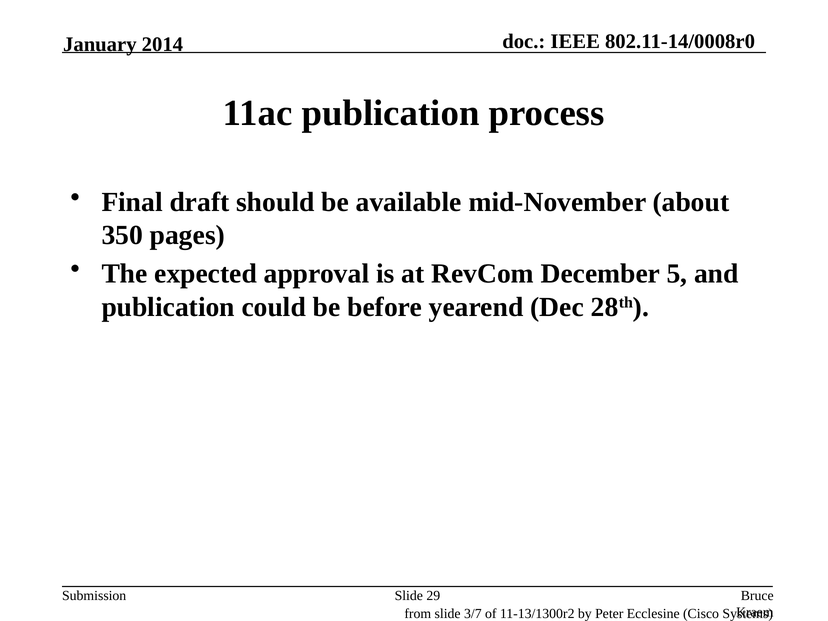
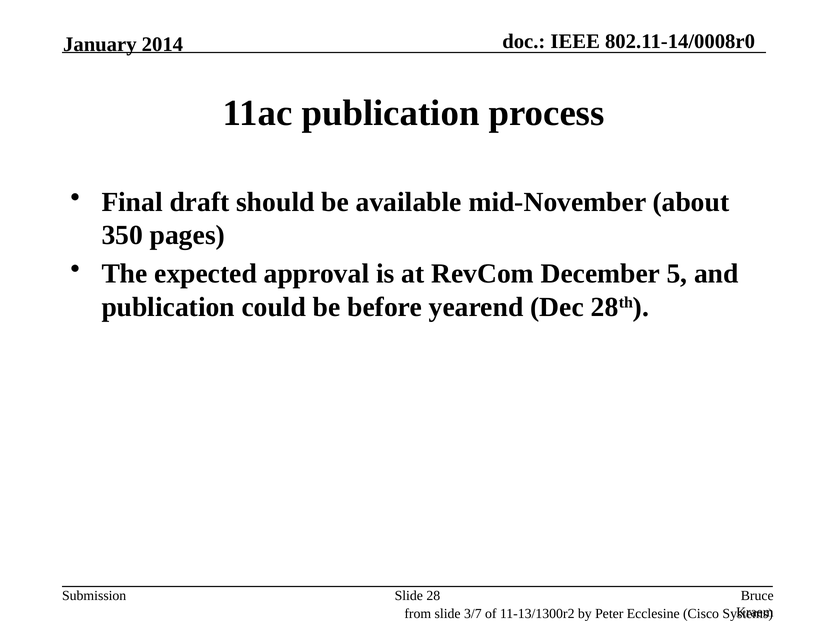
29: 29 -> 28
